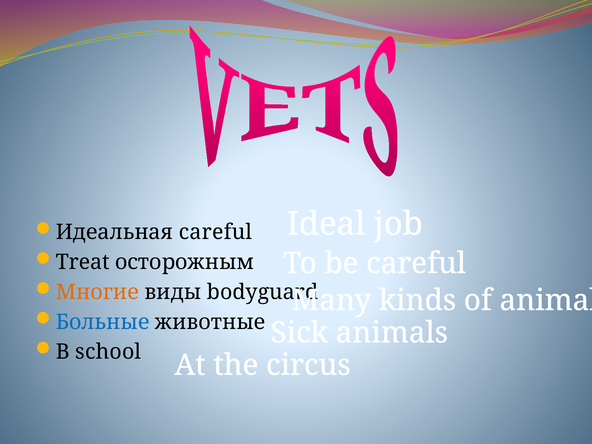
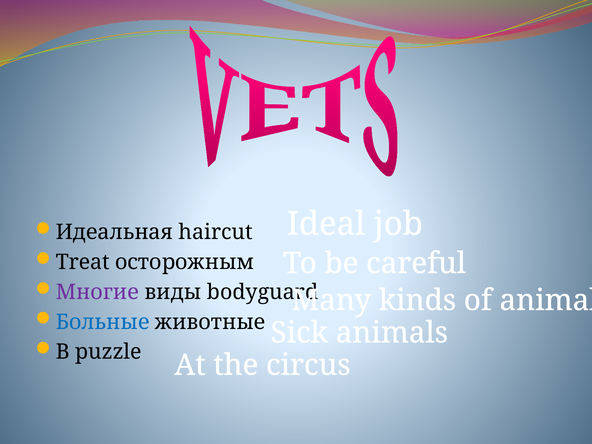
Идеальная careful: careful -> haircut
Многие colour: orange -> purple
school: school -> puzzle
